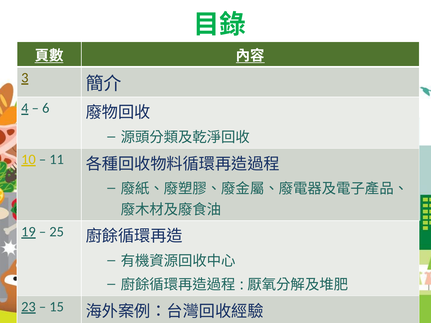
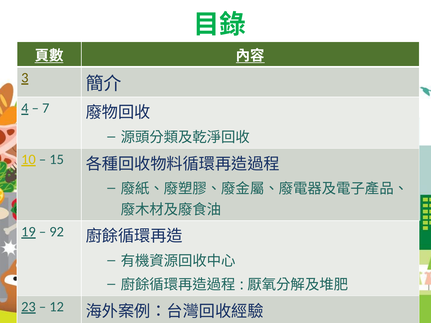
6: 6 -> 7
11: 11 -> 15
25: 25 -> 92
15: 15 -> 12
